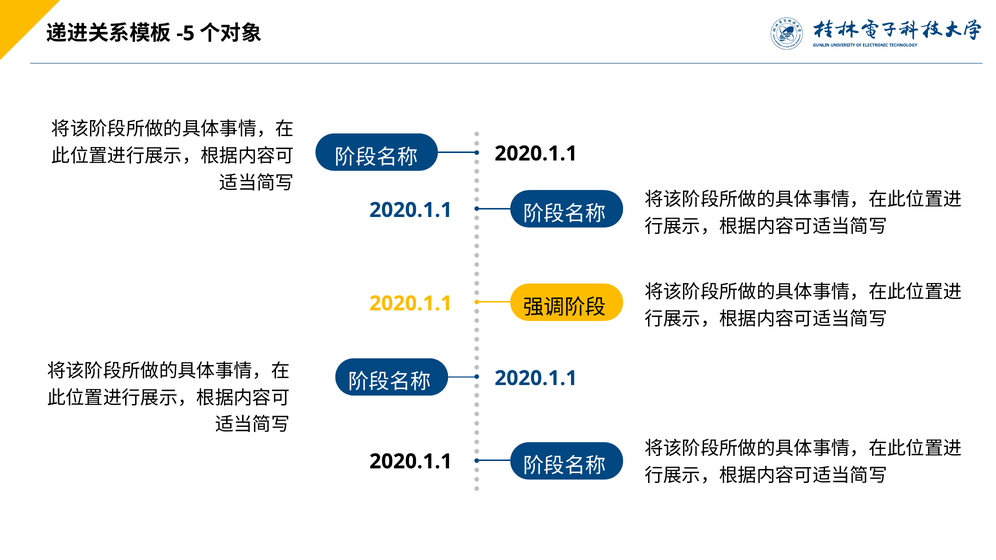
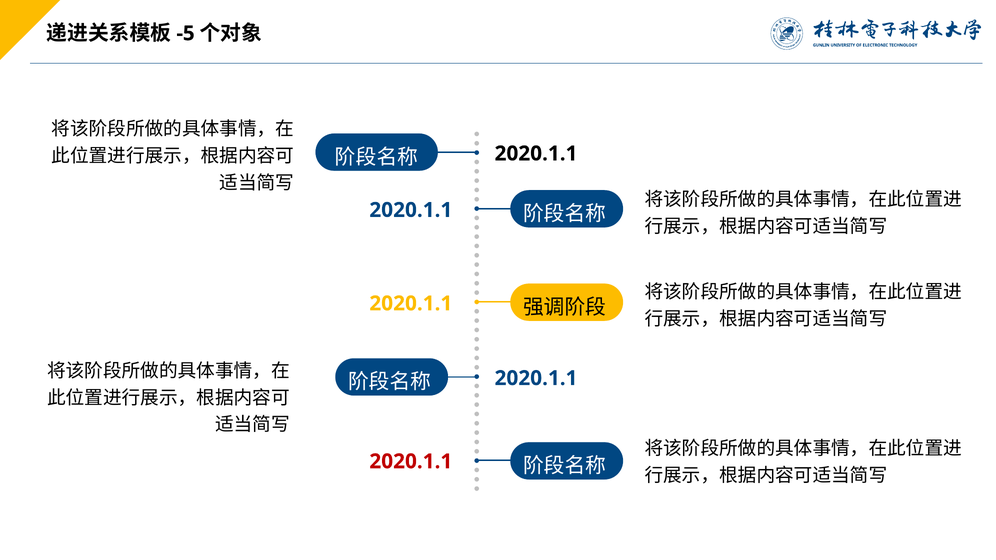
2020.1.1 at (411, 462) colour: black -> red
